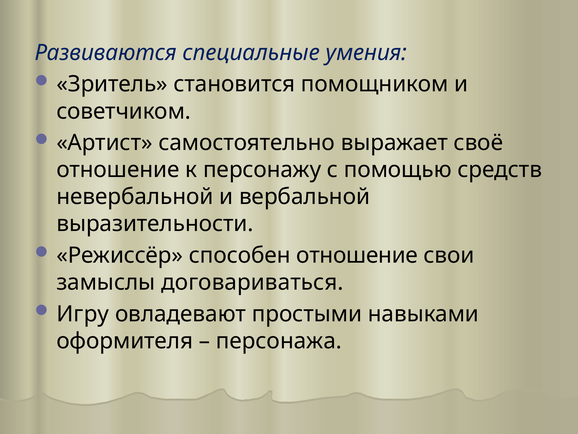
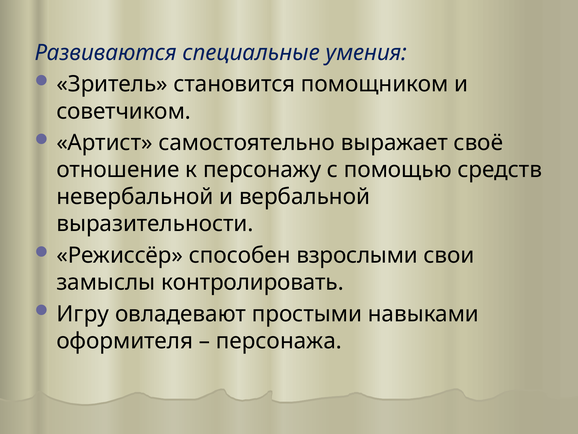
способен отношение: отношение -> взрослыми
договариваться: договариваться -> контролировать
